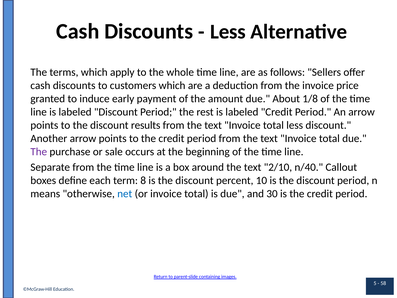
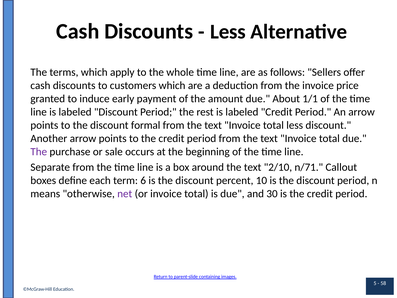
1/8: 1/8 -> 1/1
results: results -> formal
n/40: n/40 -> n/71
8: 8 -> 6
net colour: blue -> purple
